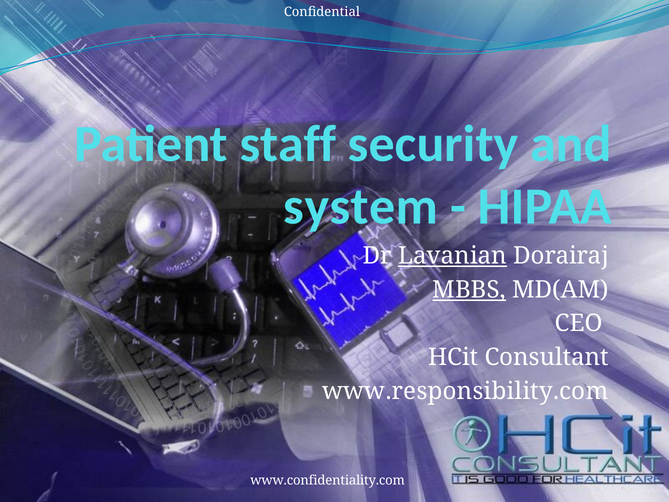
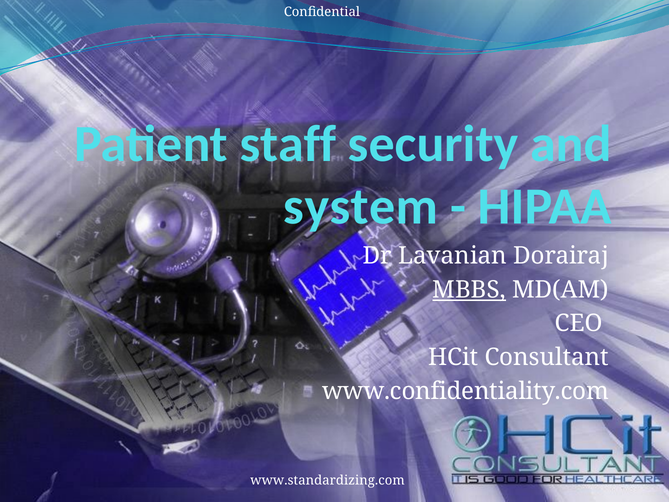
Lavanian underline: present -> none
www.responsibility.com: www.responsibility.com -> www.confidentiality.com
www.confidentiality.com: www.confidentiality.com -> www.standardizing.com
